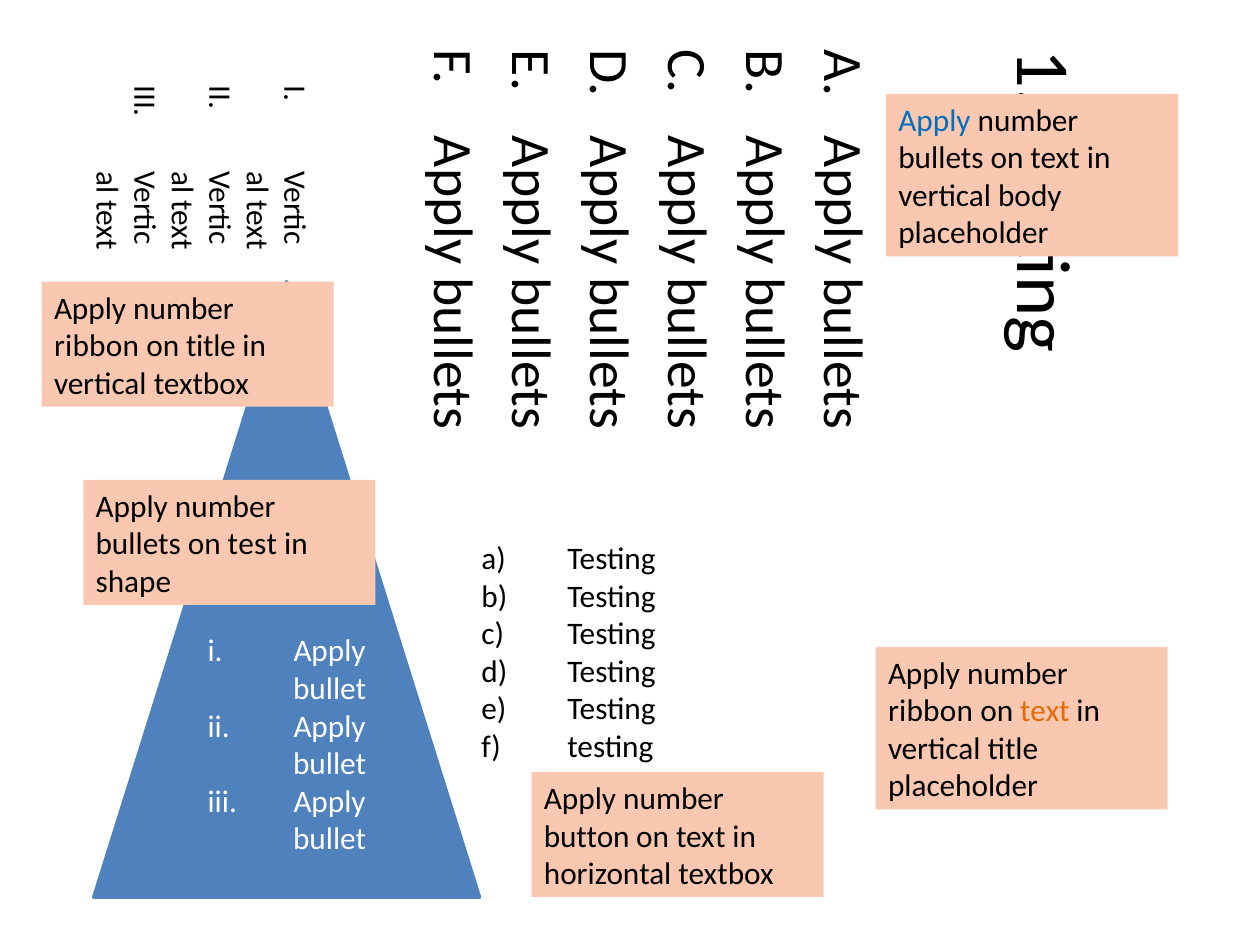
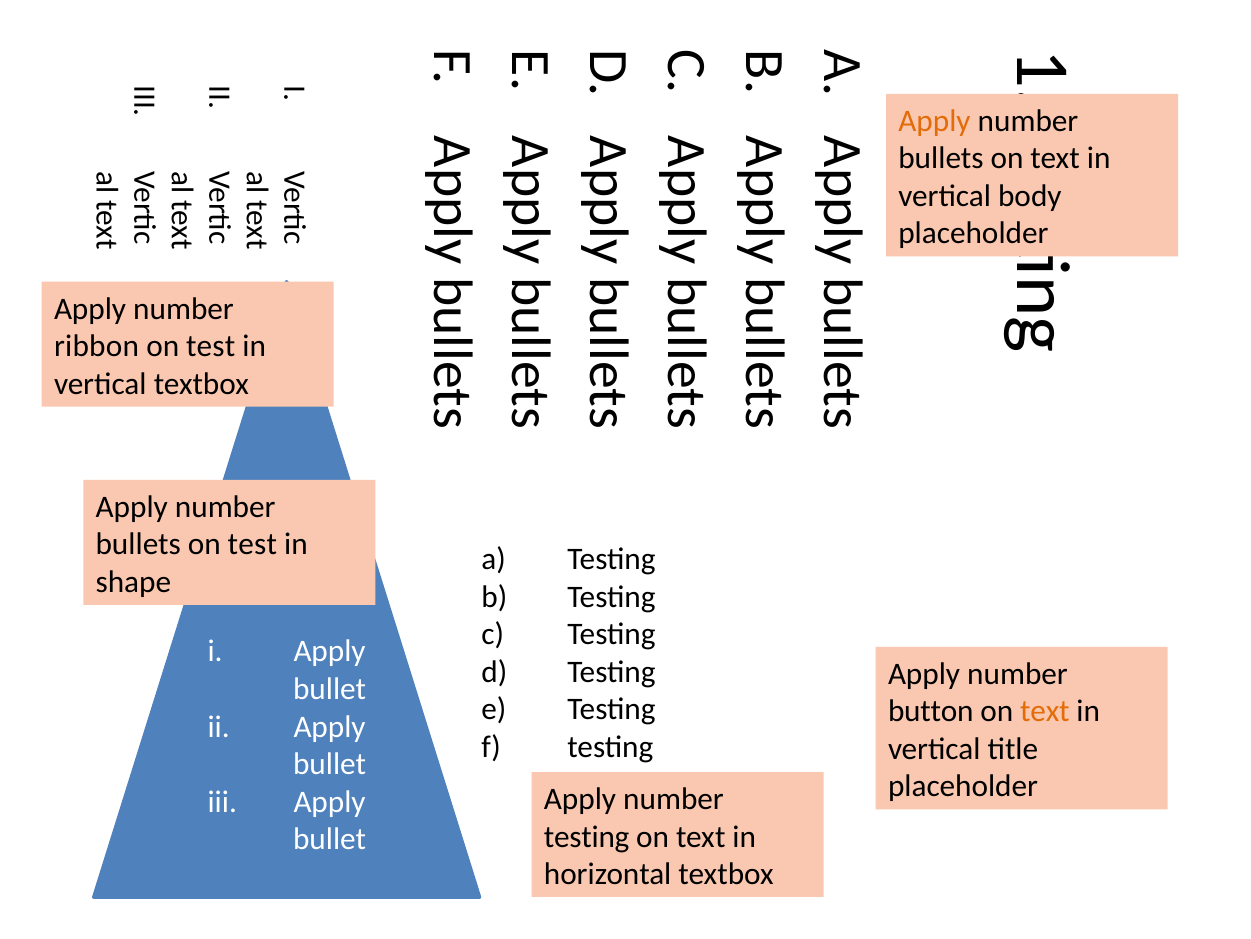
Apply at (934, 121) colour: blue -> orange
title at (211, 346): title -> test
ribbon at (930, 711): ribbon -> button
button at (587, 836): button -> testing
